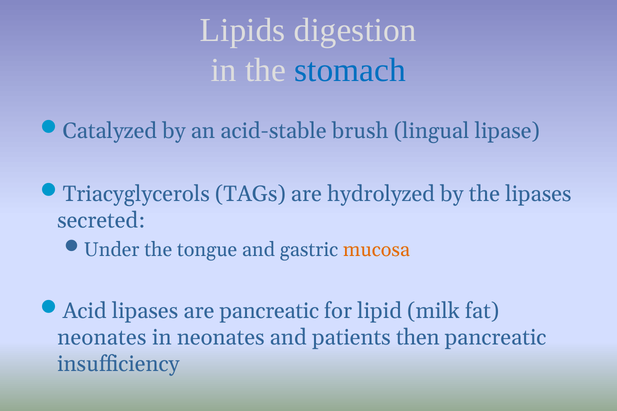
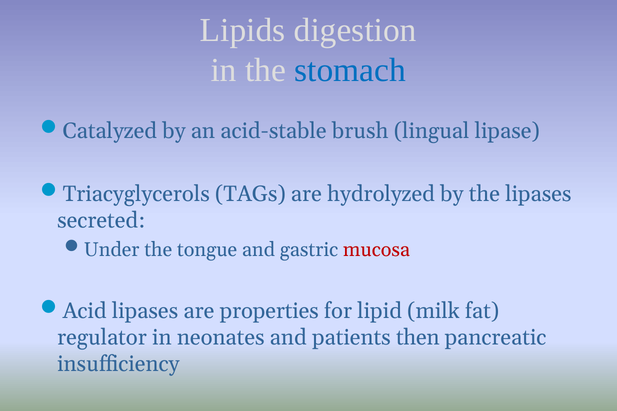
mucosa colour: orange -> red
are pancreatic: pancreatic -> properties
neonates at (102, 338): neonates -> regulator
